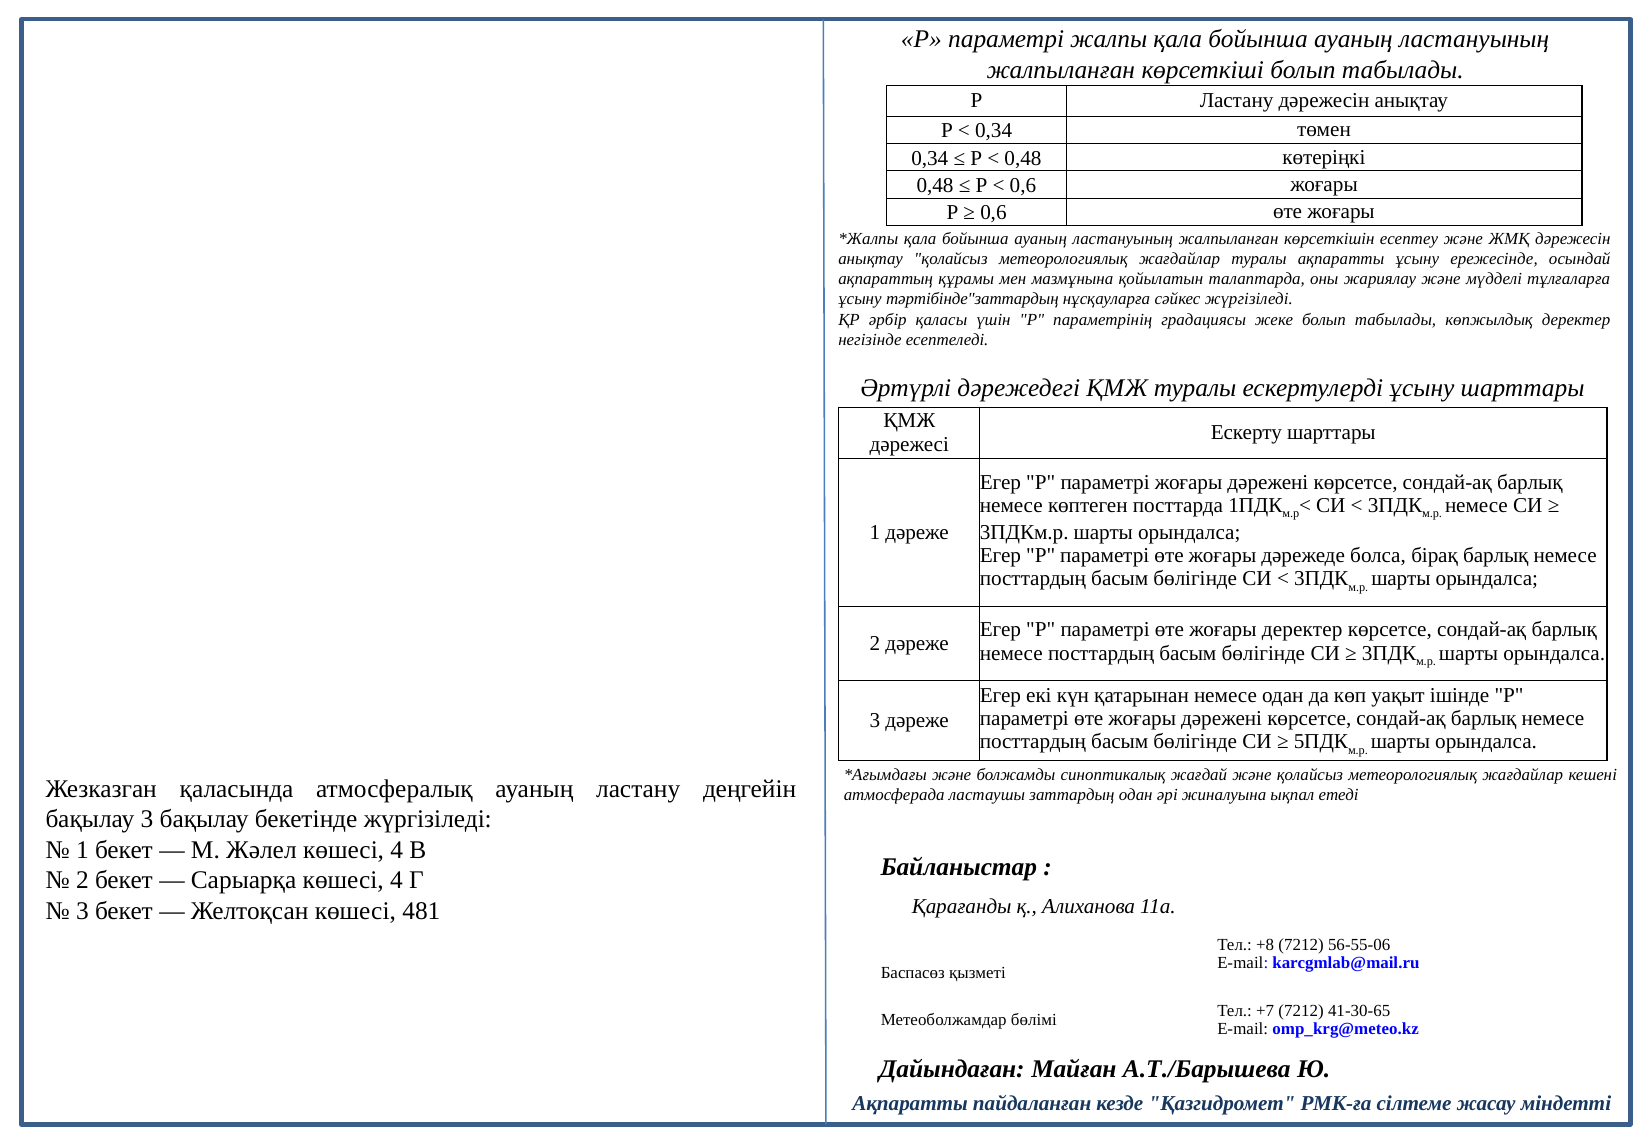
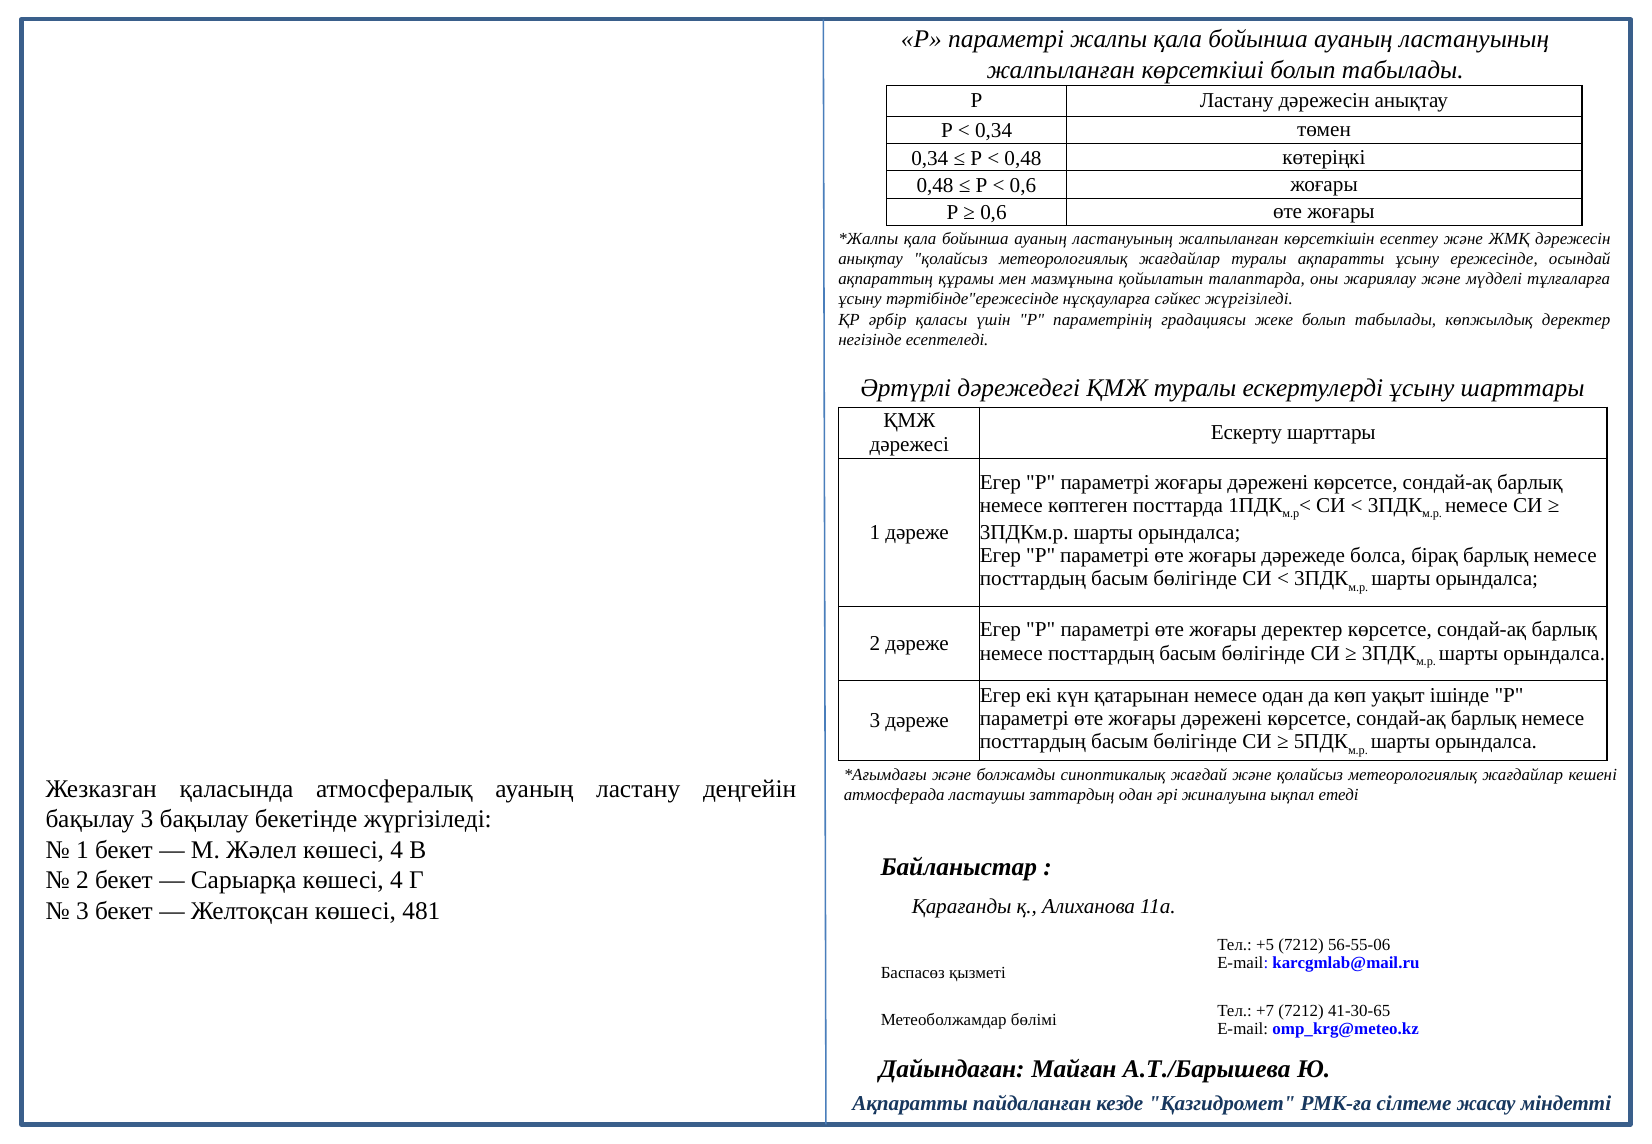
тәртібінде"заттардың: тәртібінде"заттардың -> тәртібінде"ережесінде
+8: +8 -> +5
